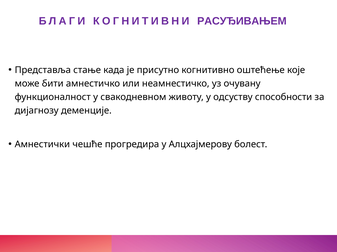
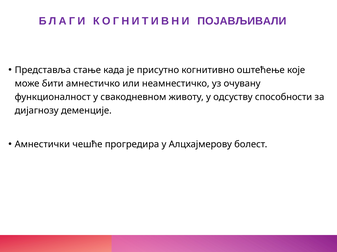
РАСУЂИВАЊЕМ: РАСУЂИВАЊЕМ -> ПОЈАВЉИВАЛИ
